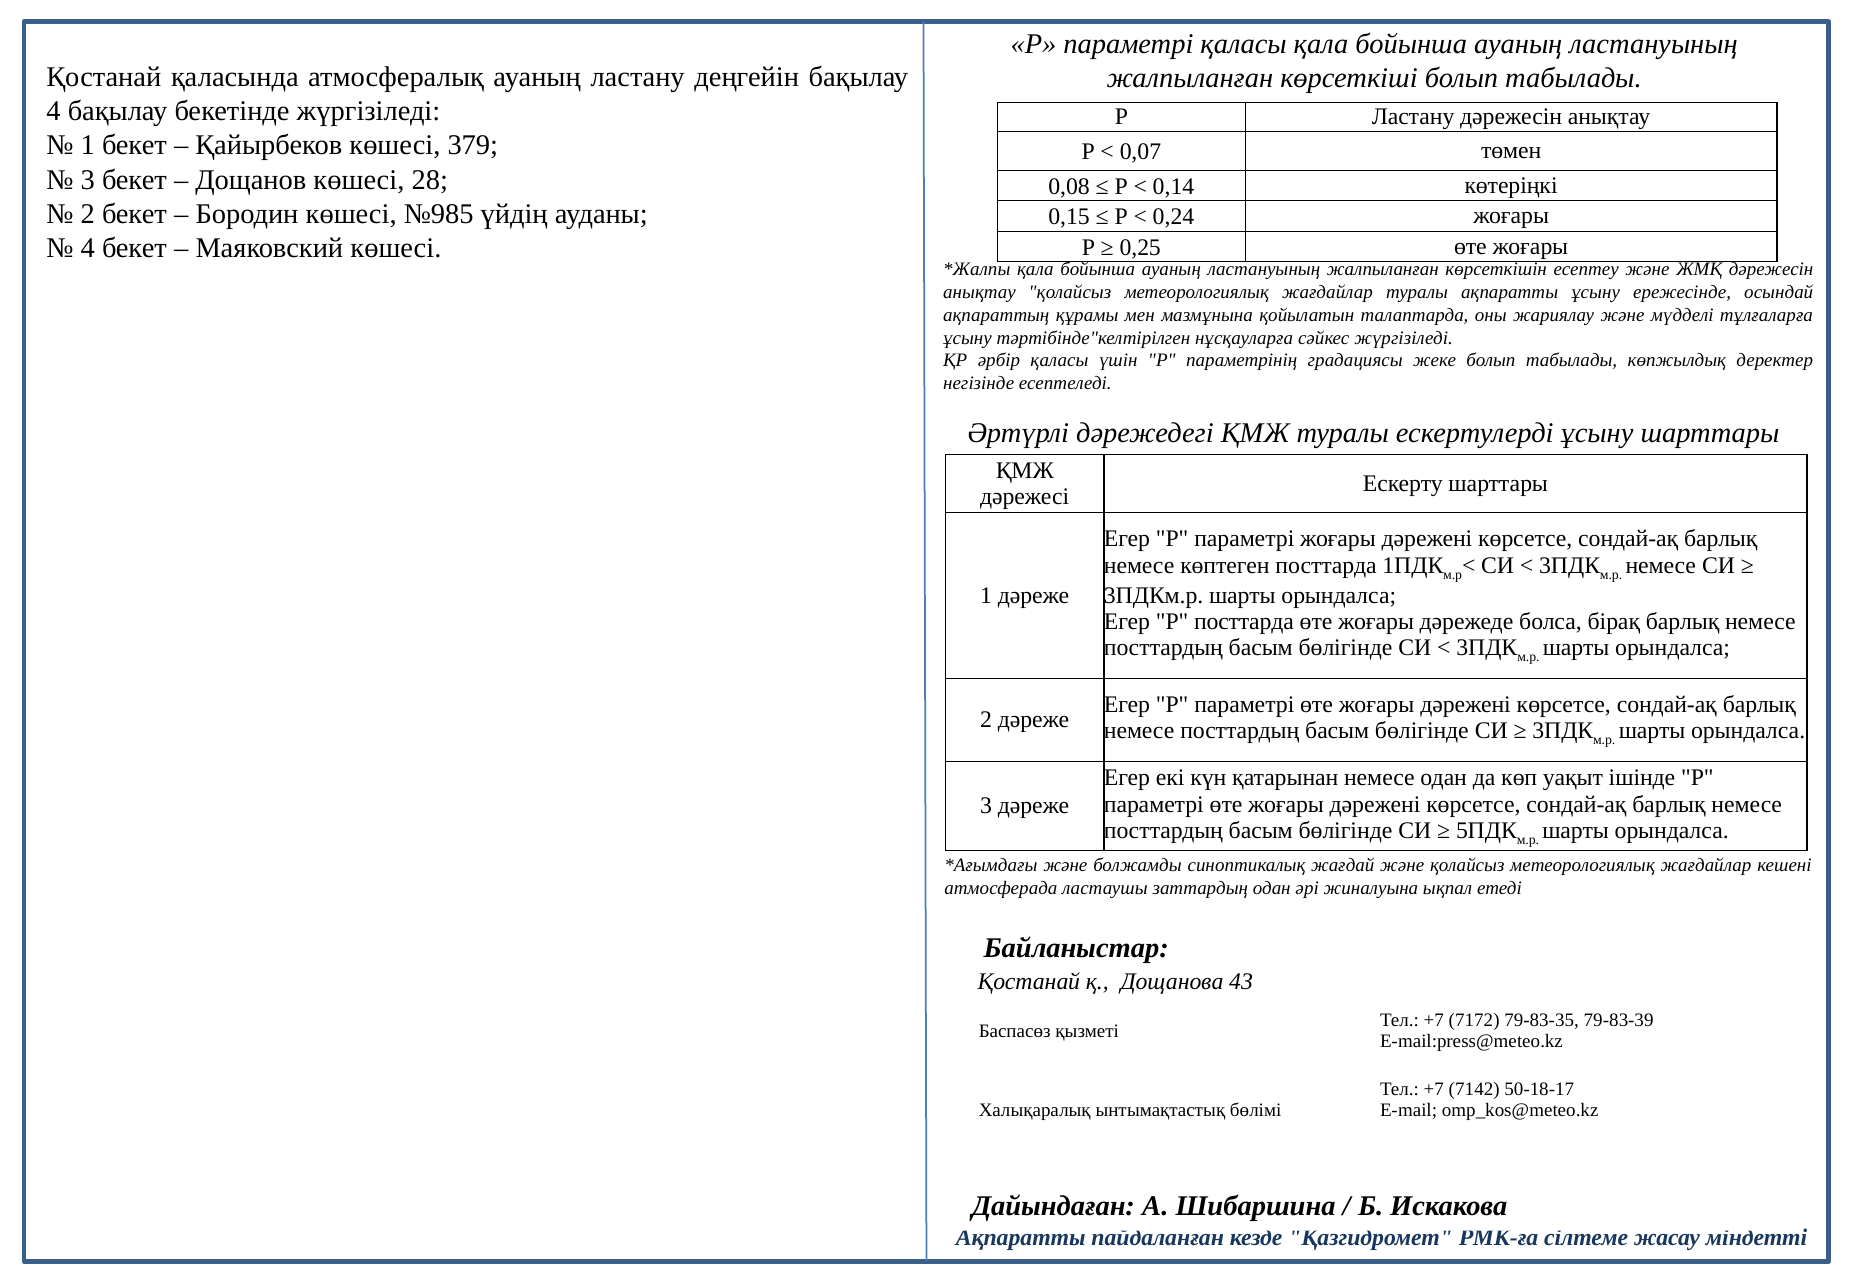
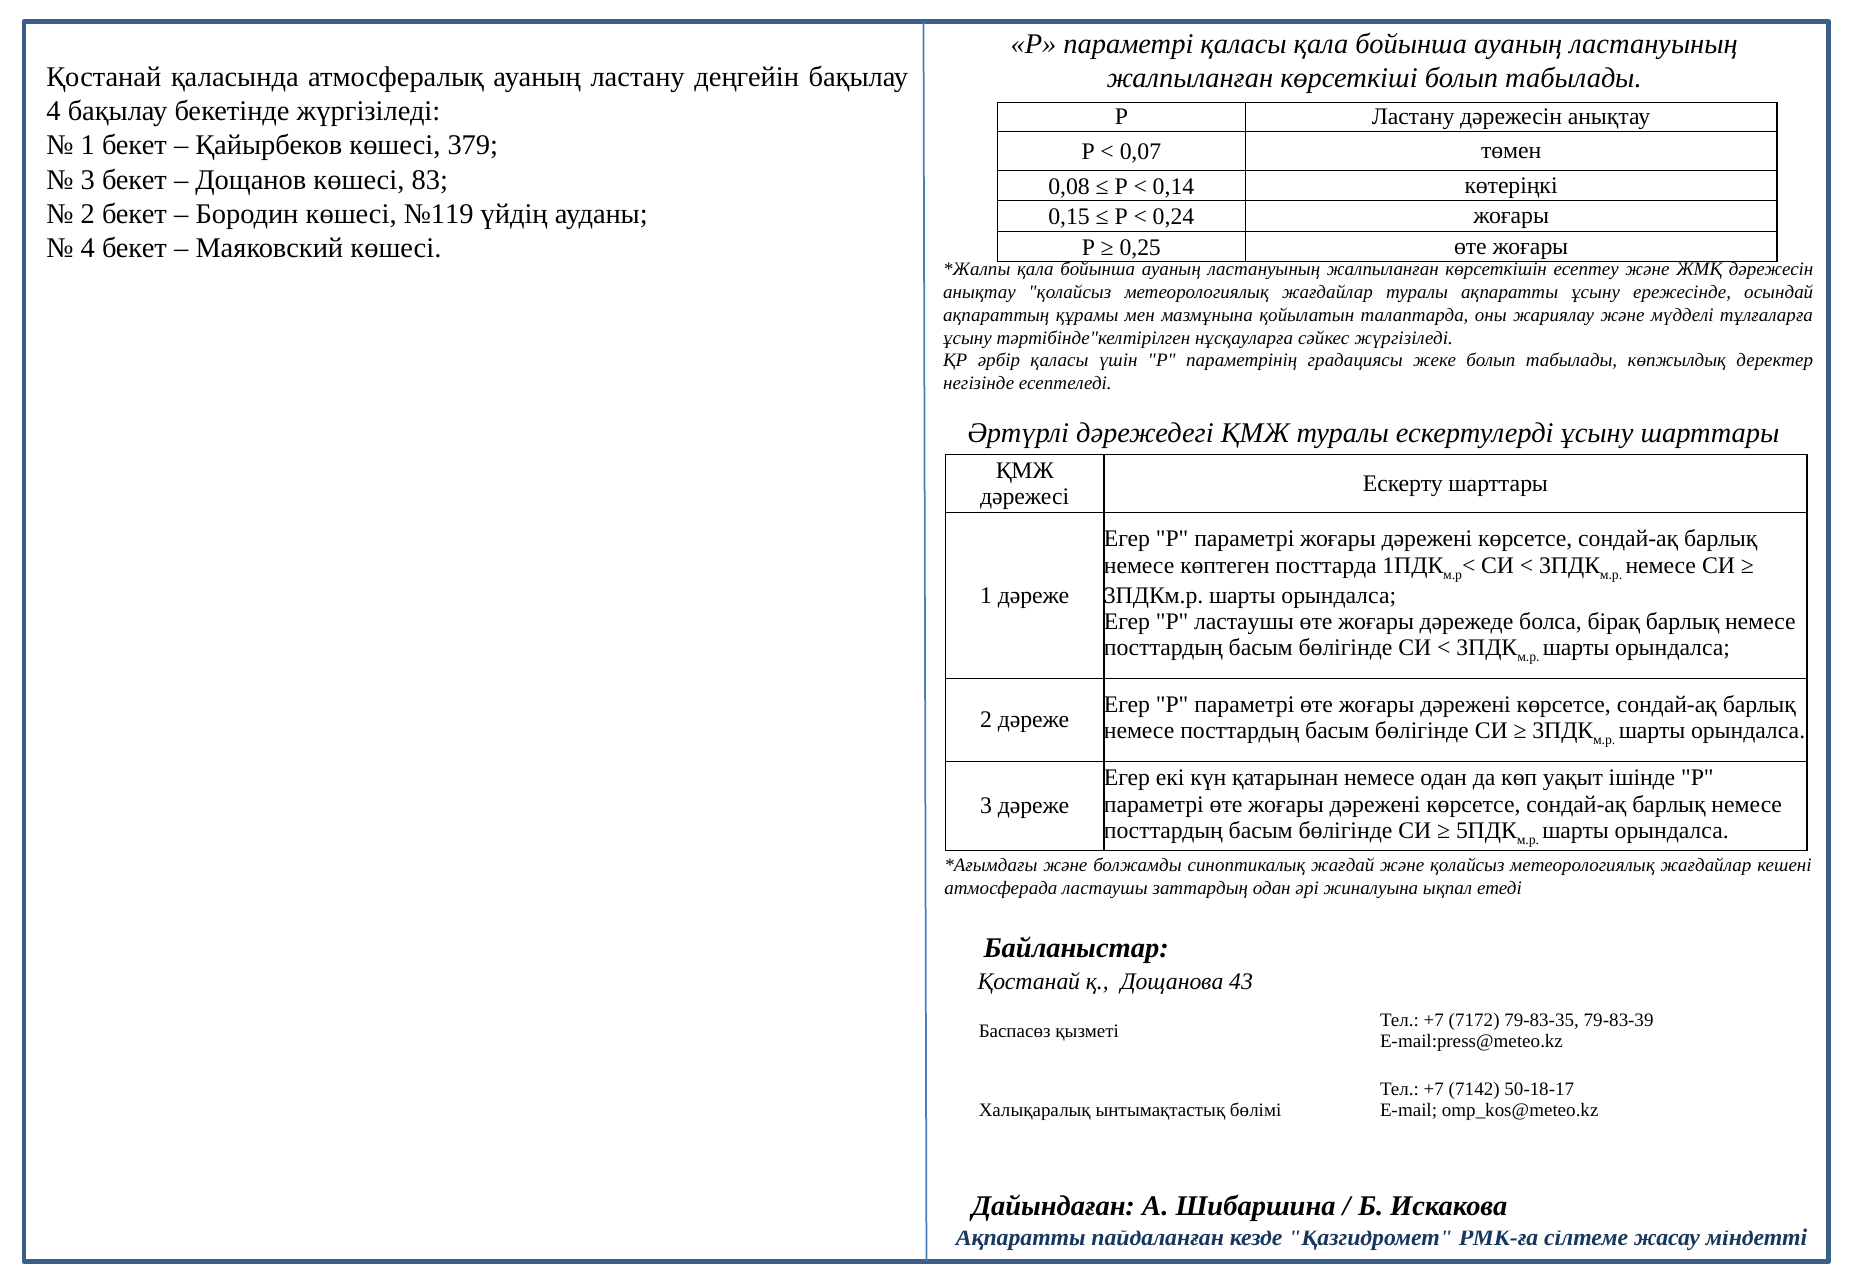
28: 28 -> 83
№985: №985 -> №119
P посттарда: посттарда -> ластаушы
